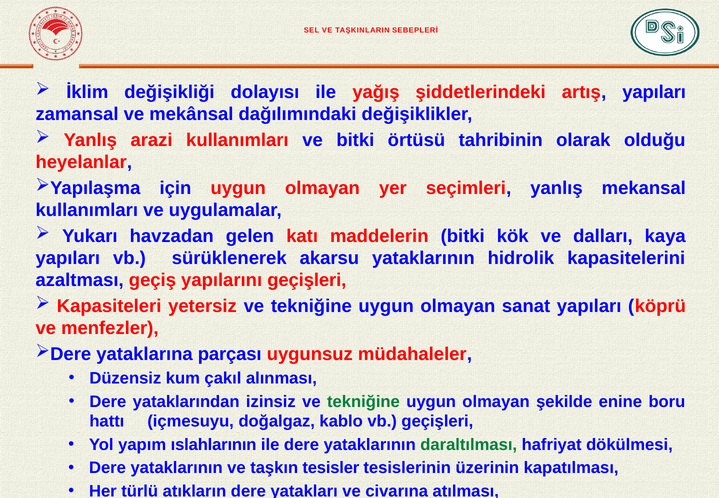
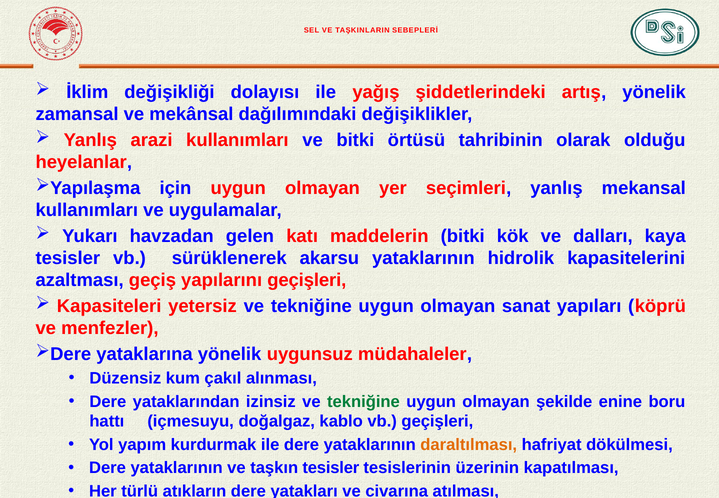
artış yapıları: yapıları -> yönelik
yapıları at (68, 258): yapıları -> tesisler
yataklarına parçası: parçası -> yönelik
ıslahlarının: ıslahlarının -> kurdurmak
daraltılması colour: green -> orange
